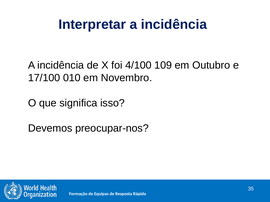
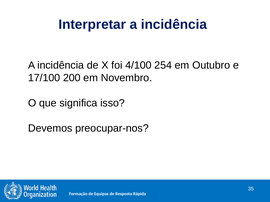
109: 109 -> 254
010: 010 -> 200
